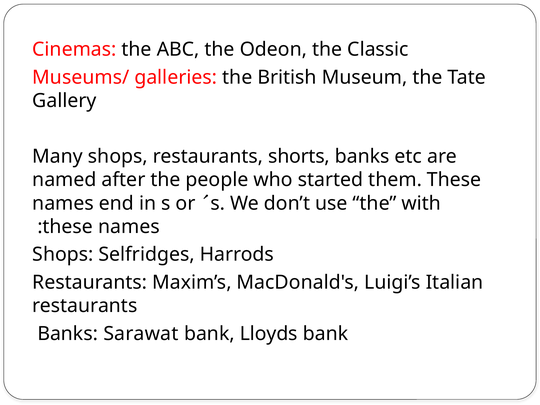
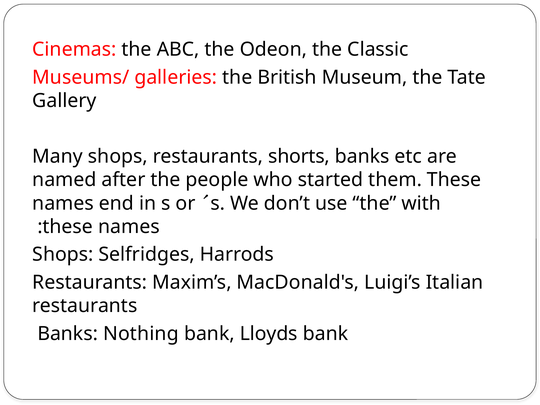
Sarawat: Sarawat -> Nothing
